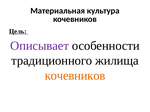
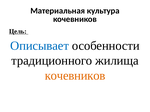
Описывает colour: purple -> blue
